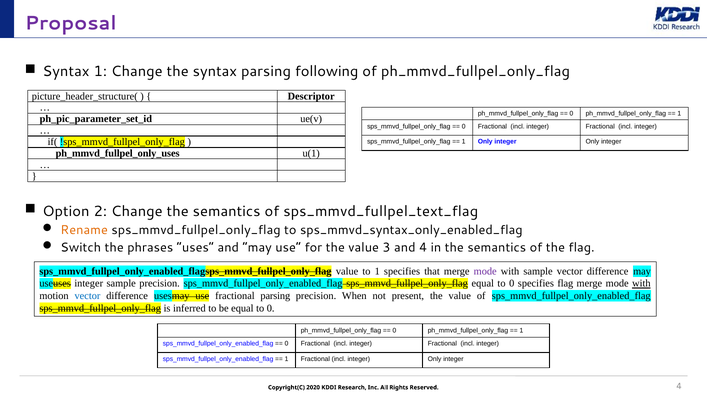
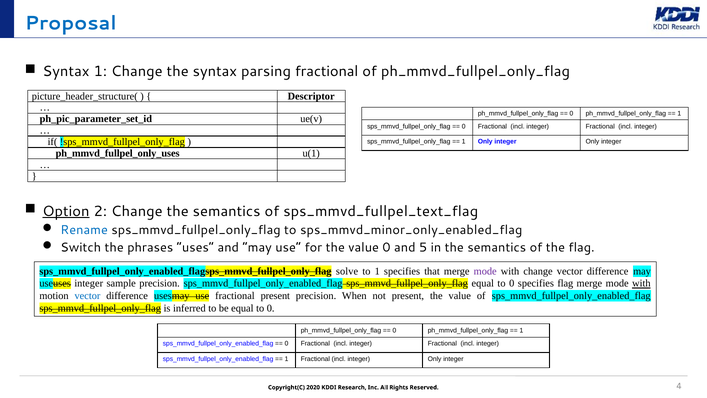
Proposal colour: purple -> blue
parsing following: following -> fractional
Option underline: none -> present
Rename colour: orange -> blue
sps_mmvd_syntax_only_enabled_flag: sps_mmvd_syntax_only_enabled_flag -> sps_mmvd_minor_only_enabled_flag
value 3: 3 -> 0
and 4: 4 -> 5
sps_mmvd_fullpel_only_enabled_flagsps_mmvd_fullpel_only_flag value: value -> solve
with sample: sample -> change
fractional parsing: parsing -> present
